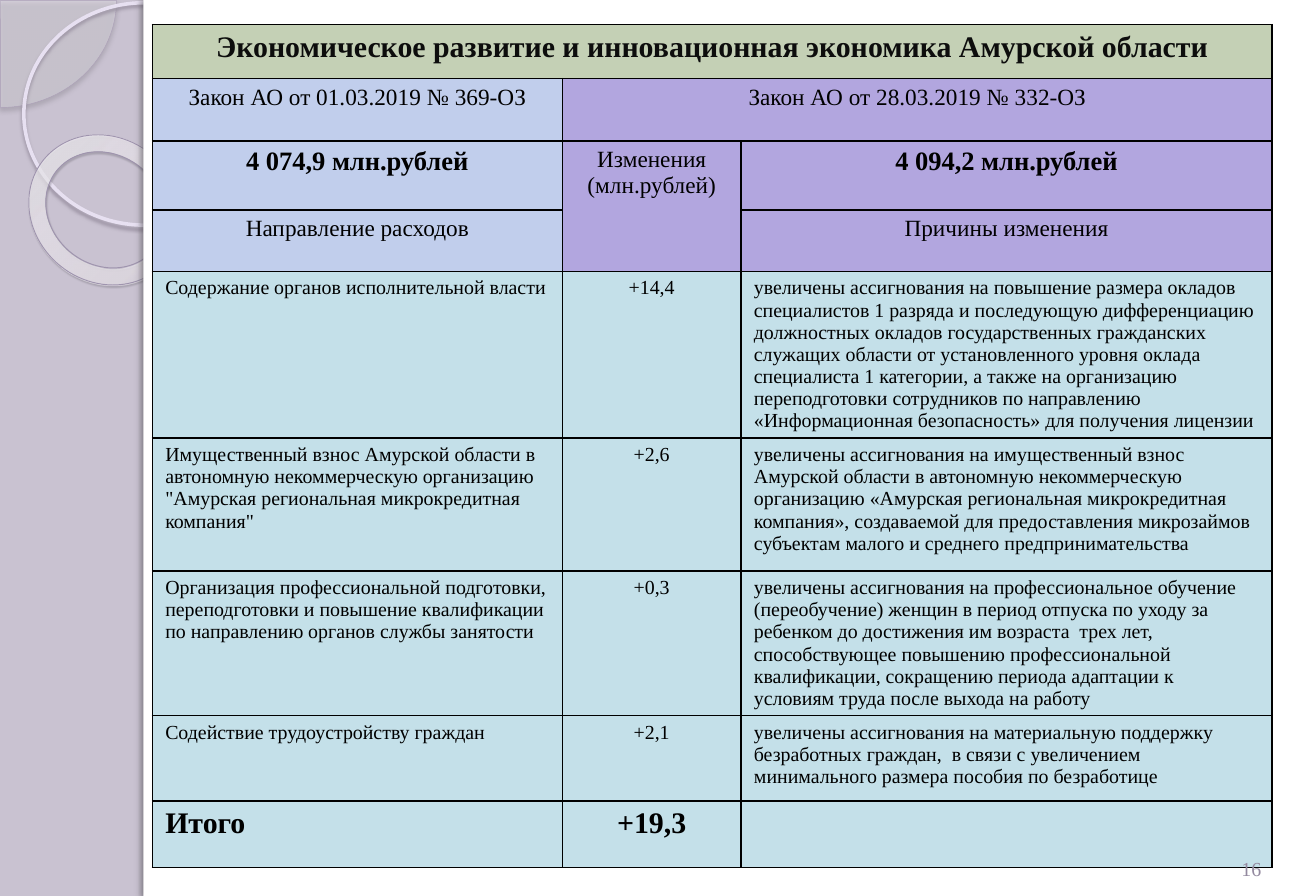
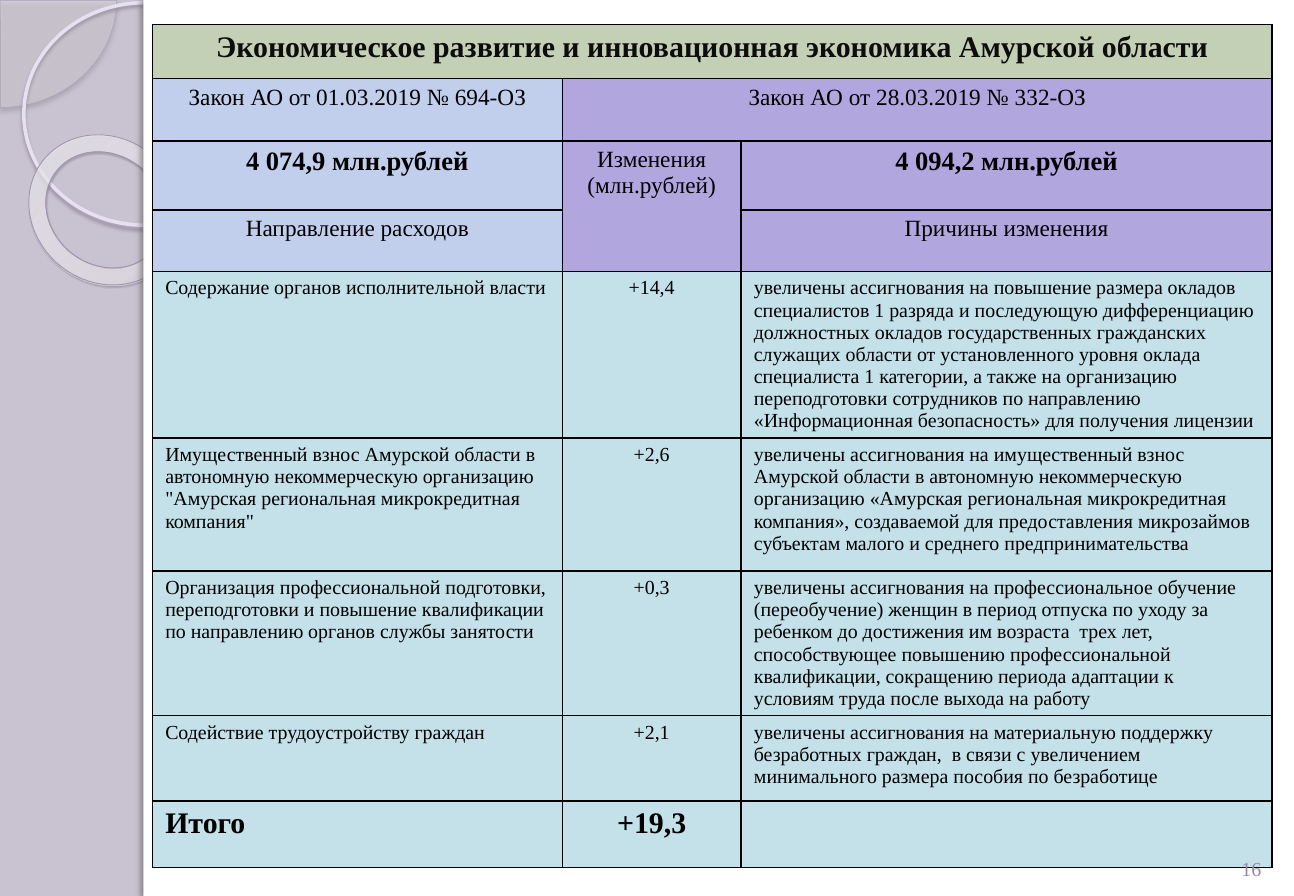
369-ОЗ: 369-ОЗ -> 694-ОЗ
